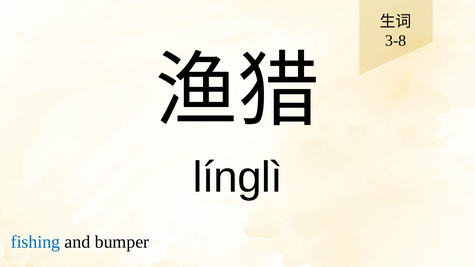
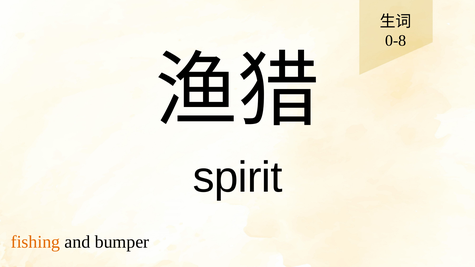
3-8: 3-8 -> 0-8
línglì: línglì -> spirit
fishing colour: blue -> orange
